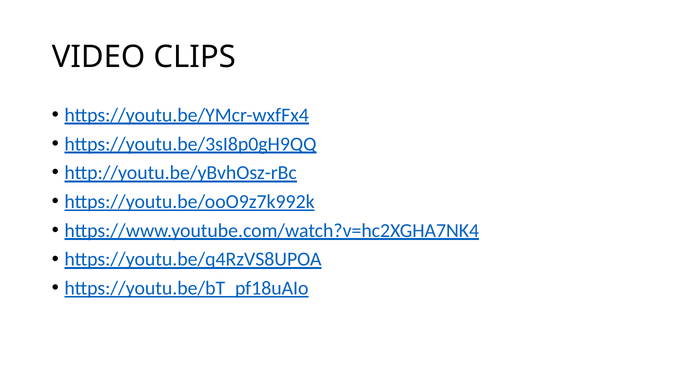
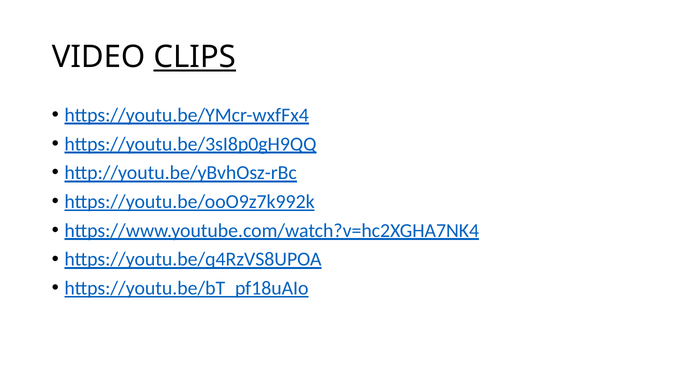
CLIPS underline: none -> present
